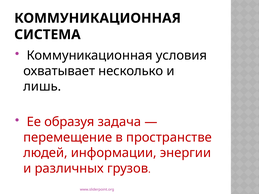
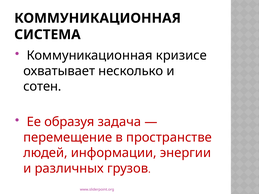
условия: условия -> кризисе
лишь: лишь -> сотен
